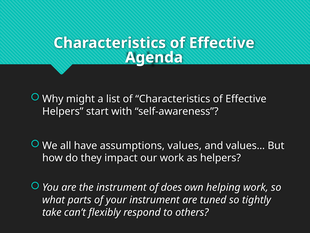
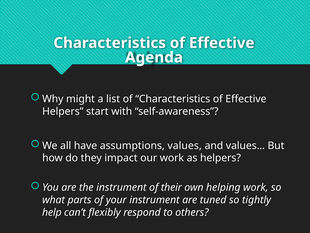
does: does -> their
take: take -> help
